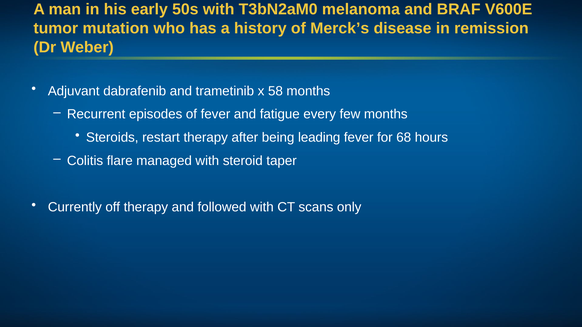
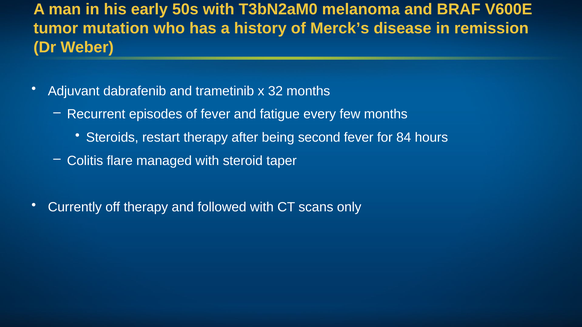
58: 58 -> 32
leading: leading -> second
68: 68 -> 84
